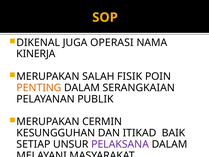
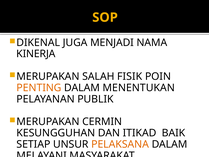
OPERASI: OPERASI -> MENJADI
SERANGKAIAN: SERANGKAIAN -> MENENTUKAN
PELAKSANA colour: purple -> orange
